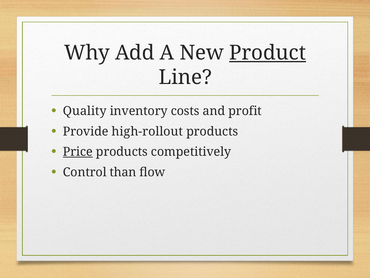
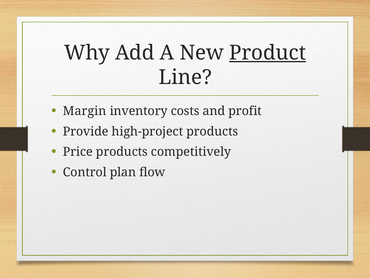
Quality: Quality -> Margin
high-rollout: high-rollout -> high-project
Price underline: present -> none
than: than -> plan
